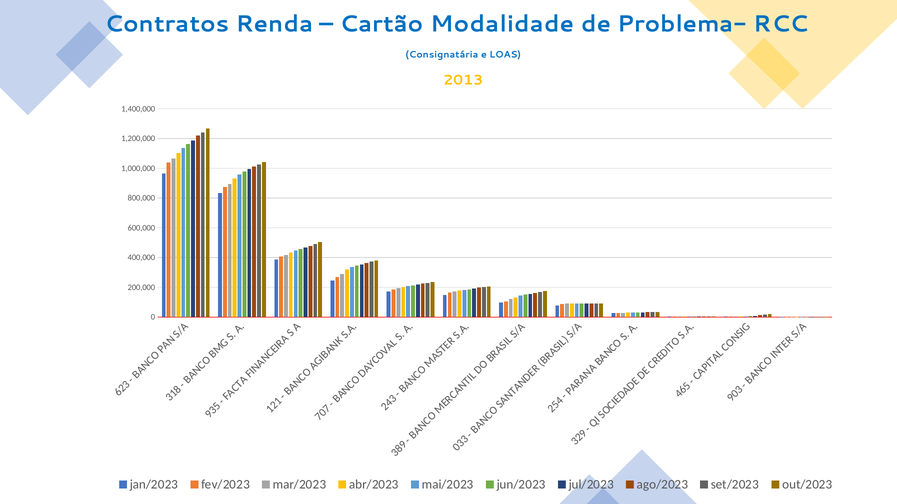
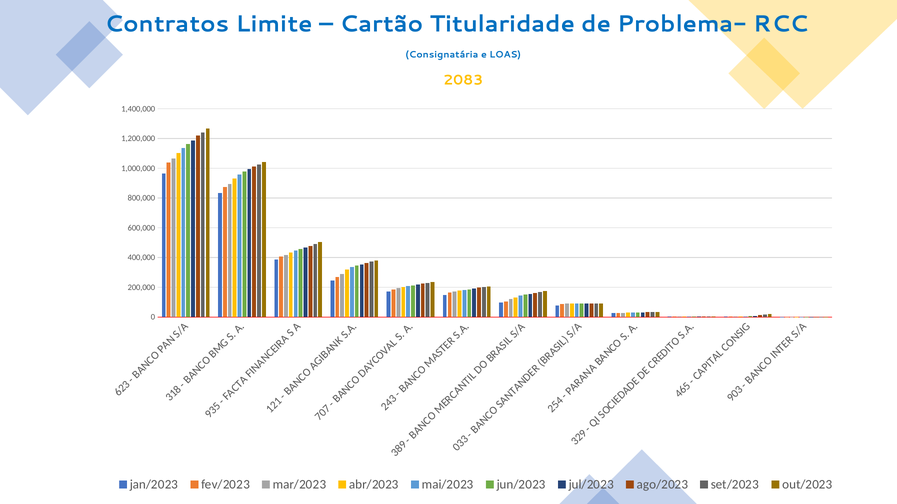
Renda: Renda -> Limite
Modalidade: Modalidade -> Titularidade
2013: 2013 -> 2083
